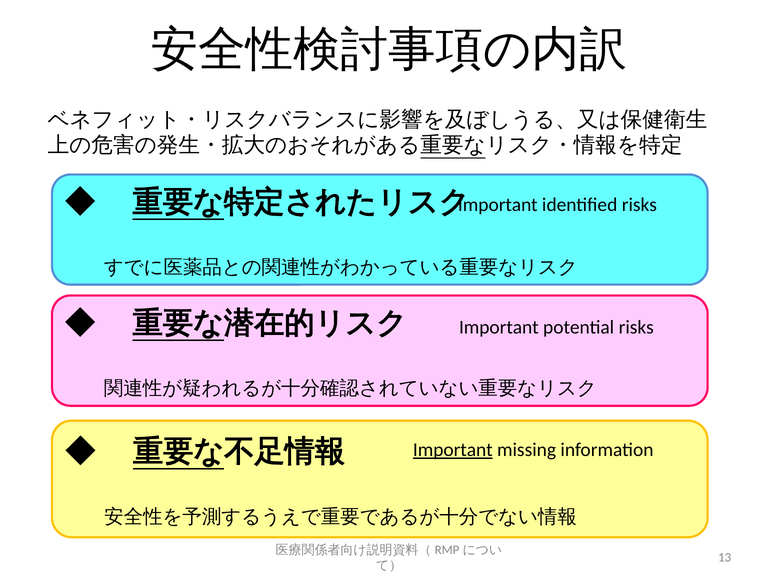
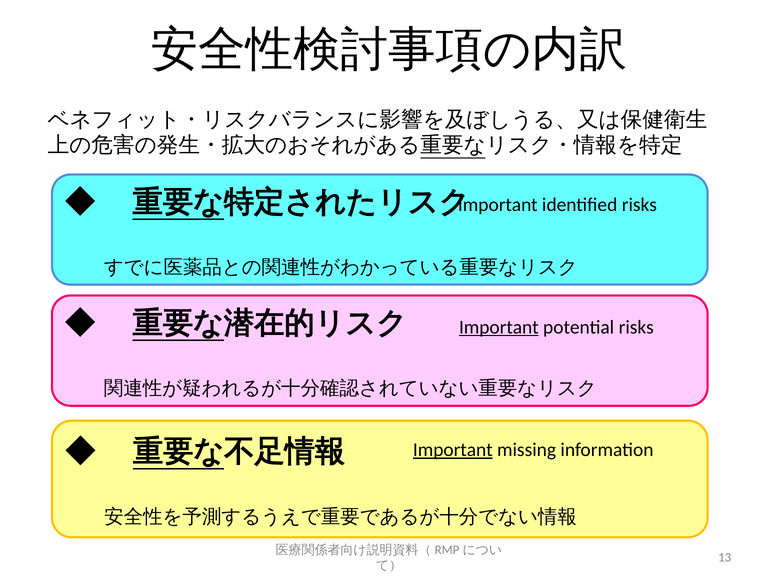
Important at (499, 327) underline: none -> present
